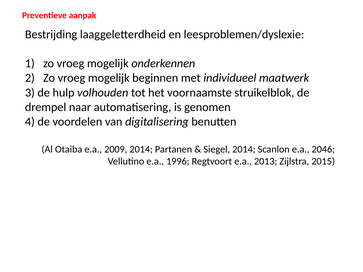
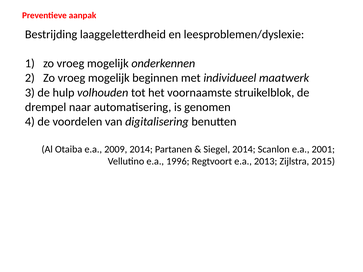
2046: 2046 -> 2001
